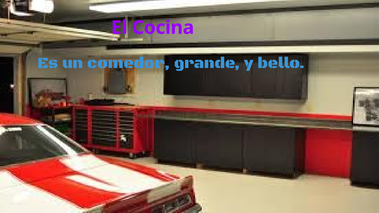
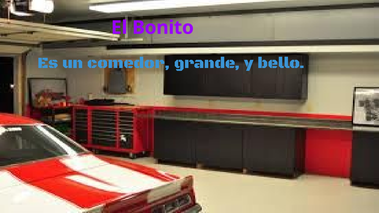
Cocina: Cocina -> Bonito
